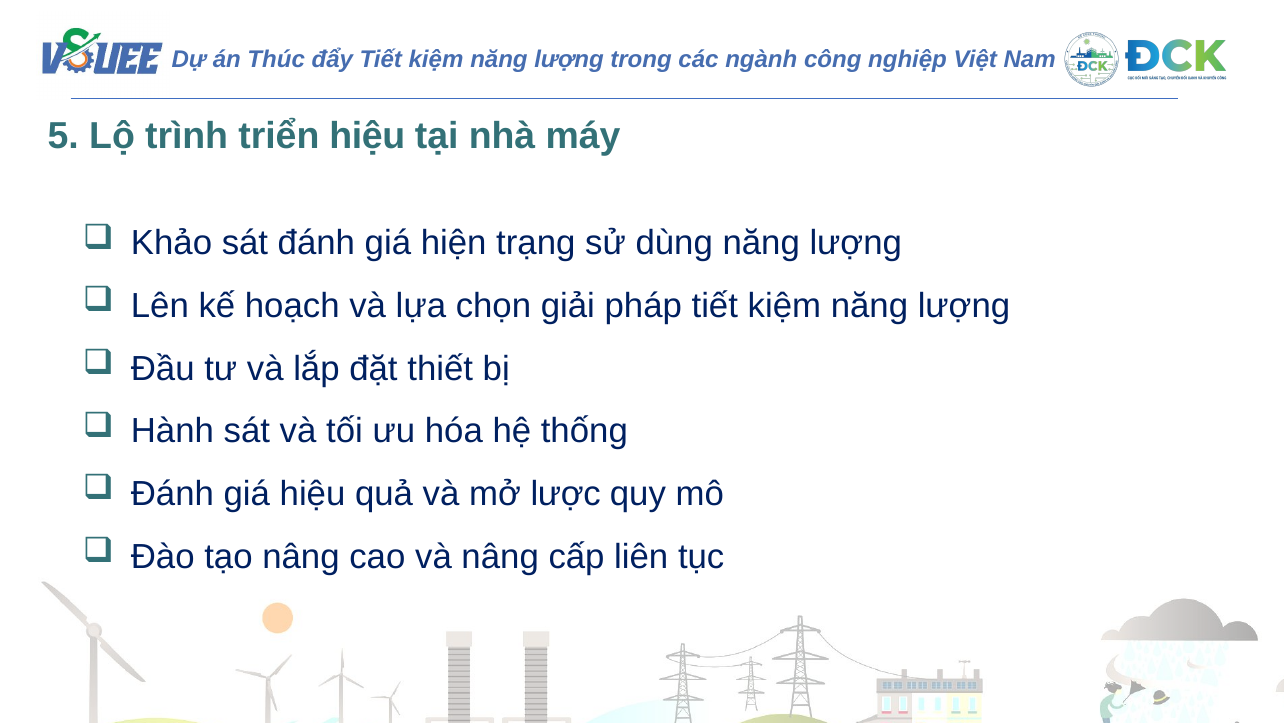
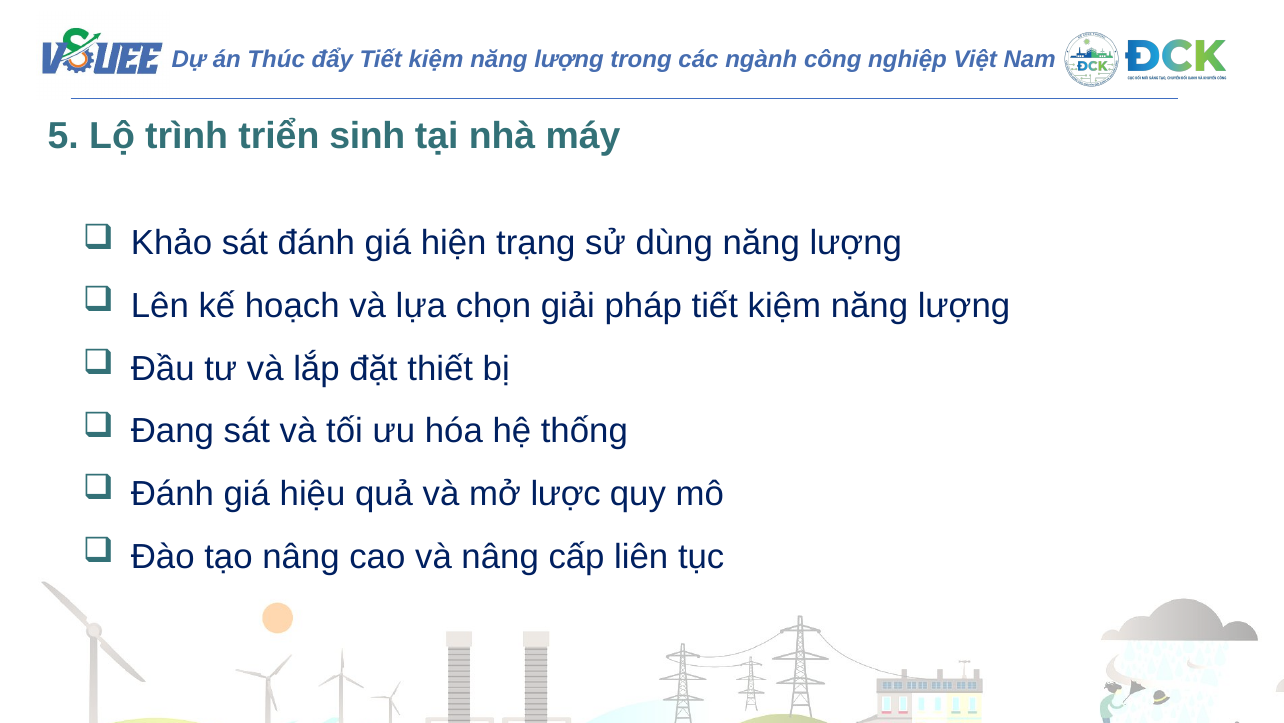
triển hiệu: hiệu -> sinh
Hành: Hành -> Đang
